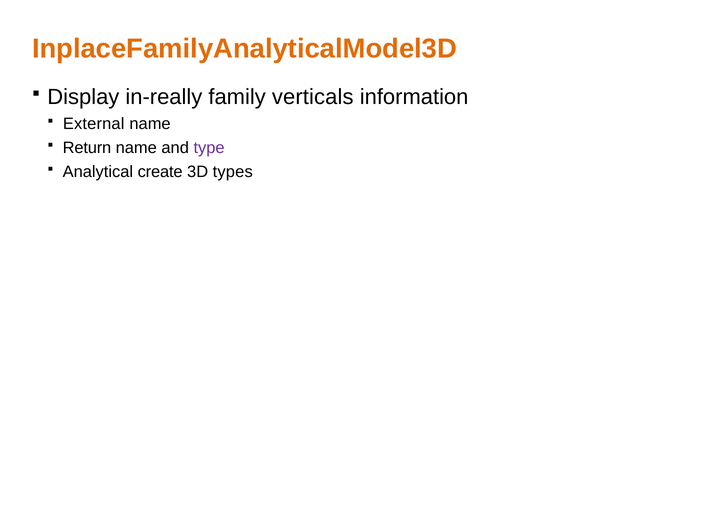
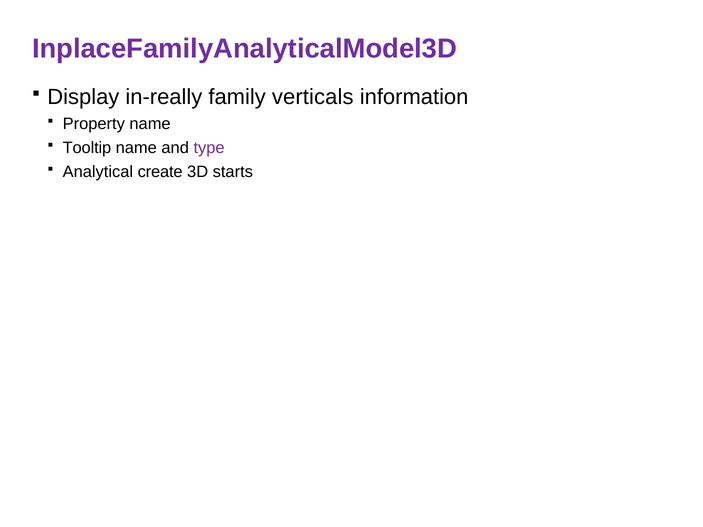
InplaceFamilyAnalyticalModel3D colour: orange -> purple
External: External -> Property
Return: Return -> Tooltip
types: types -> starts
